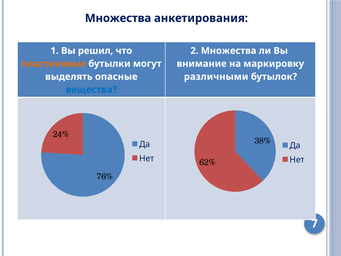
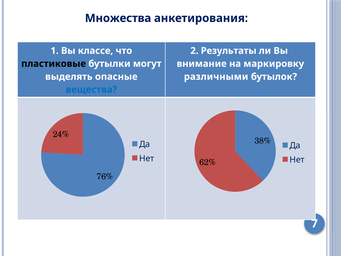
решил: решил -> классе
2 Множества: Множества -> Результаты
пластиковые colour: orange -> black
